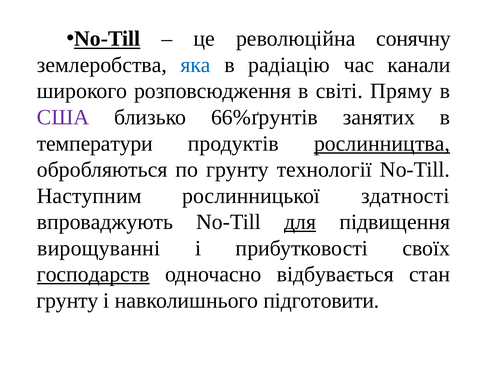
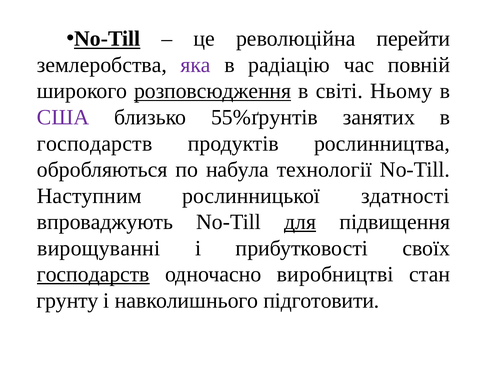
сонячну: сонячну -> перейти
яка colour: blue -> purple
канали: канали -> повній
розповсюдження underline: none -> present
Пряму: Пряму -> Ньому
66%ґрунтів: 66%ґрунтів -> 55%ґрунтів
температури at (95, 144): температури -> господарств
рослинництва underline: present -> none
по грунту: грунту -> набула
відбувається: відбувається -> виробництві
